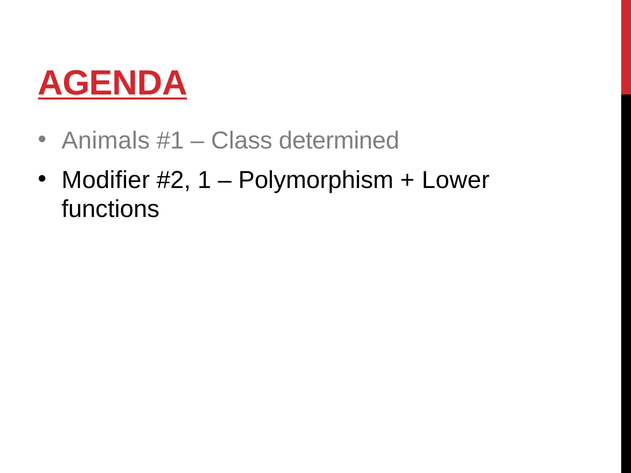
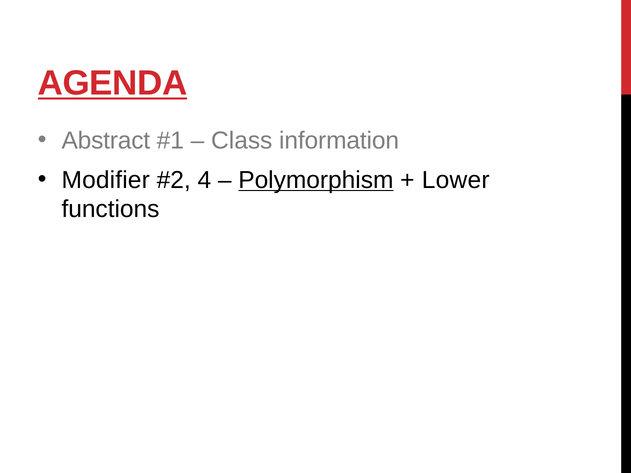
Animals: Animals -> Abstract
determined: determined -> information
1: 1 -> 4
Polymorphism underline: none -> present
